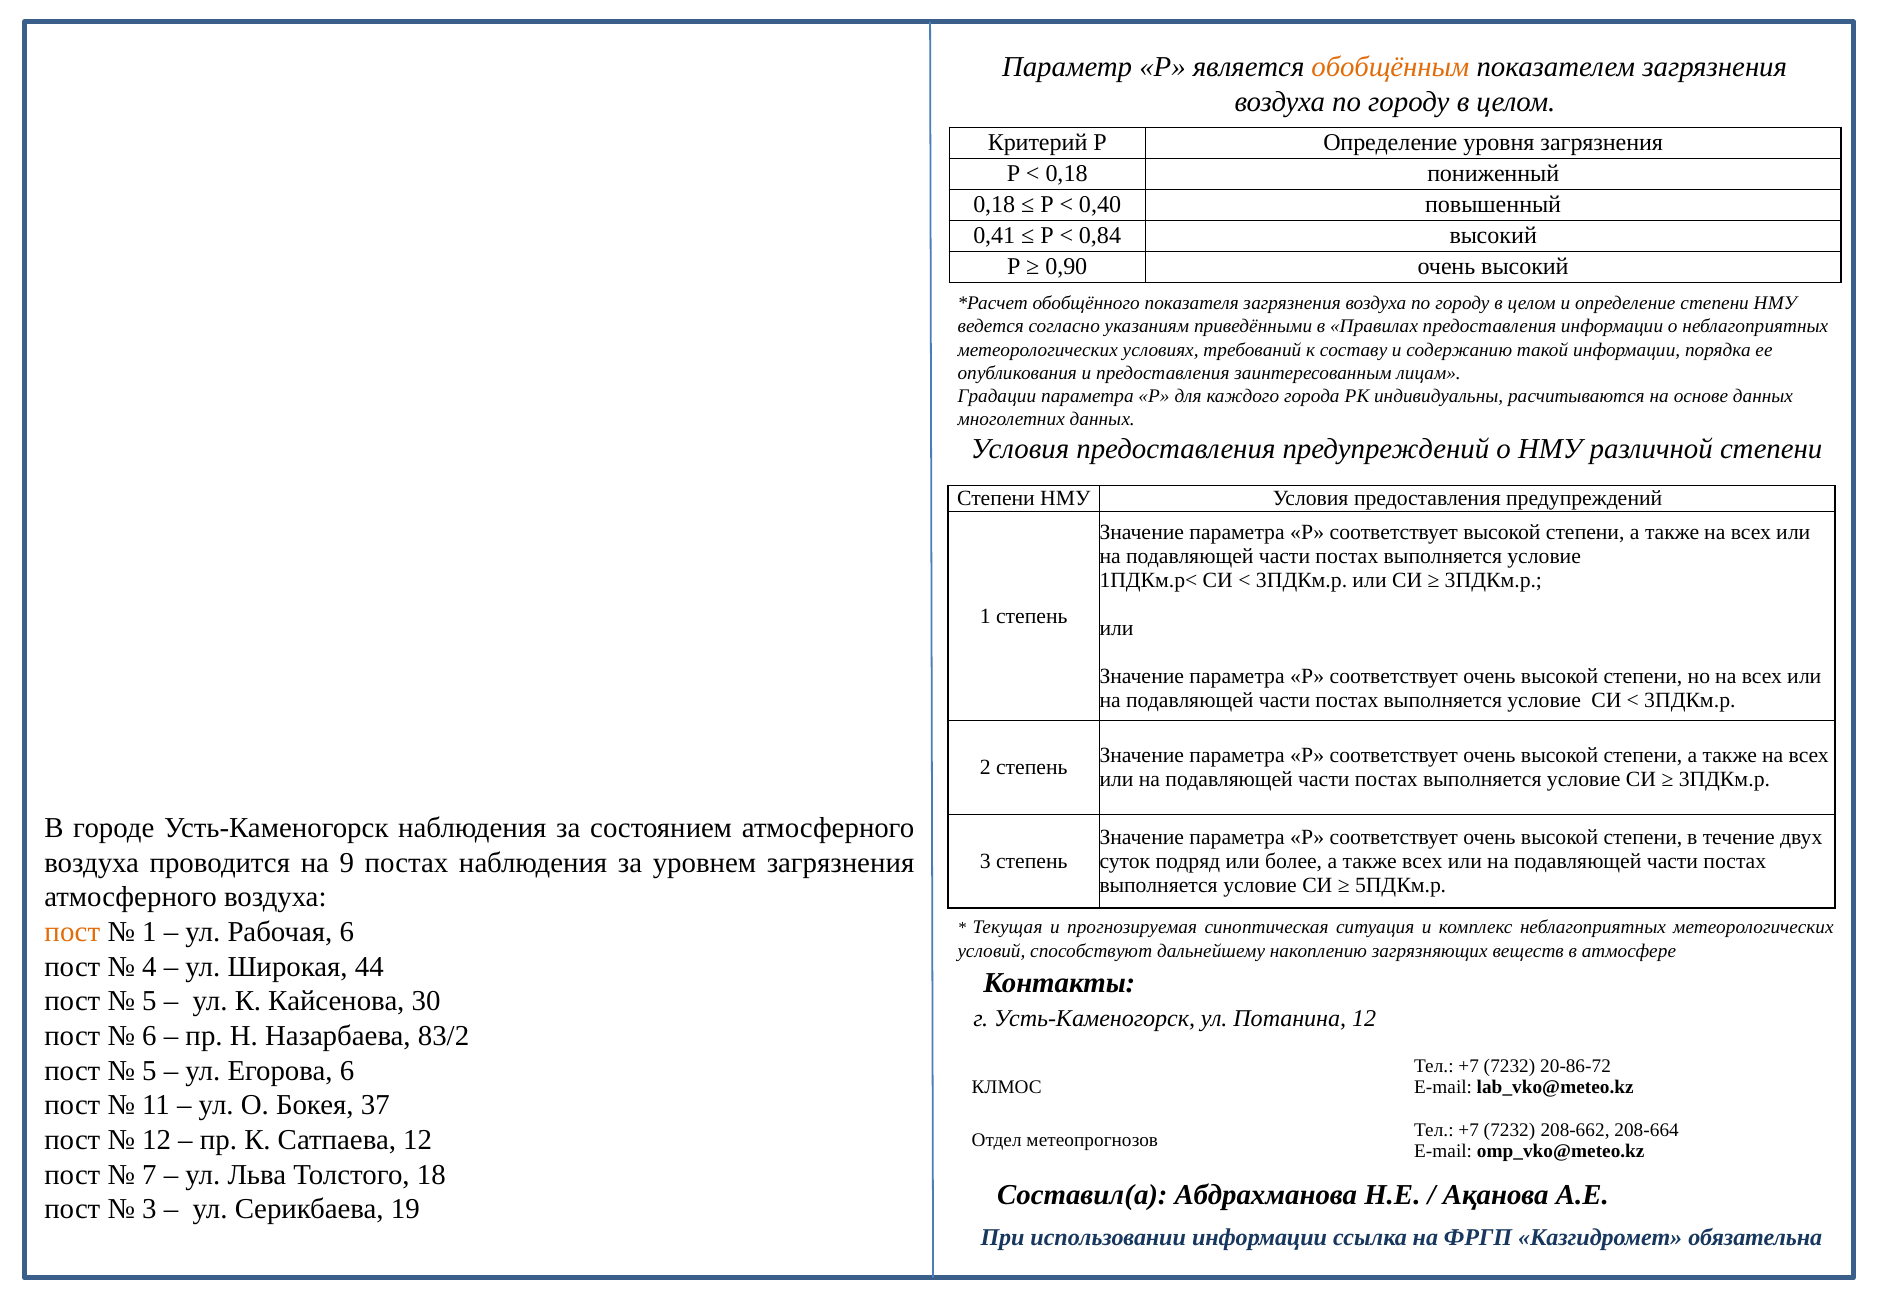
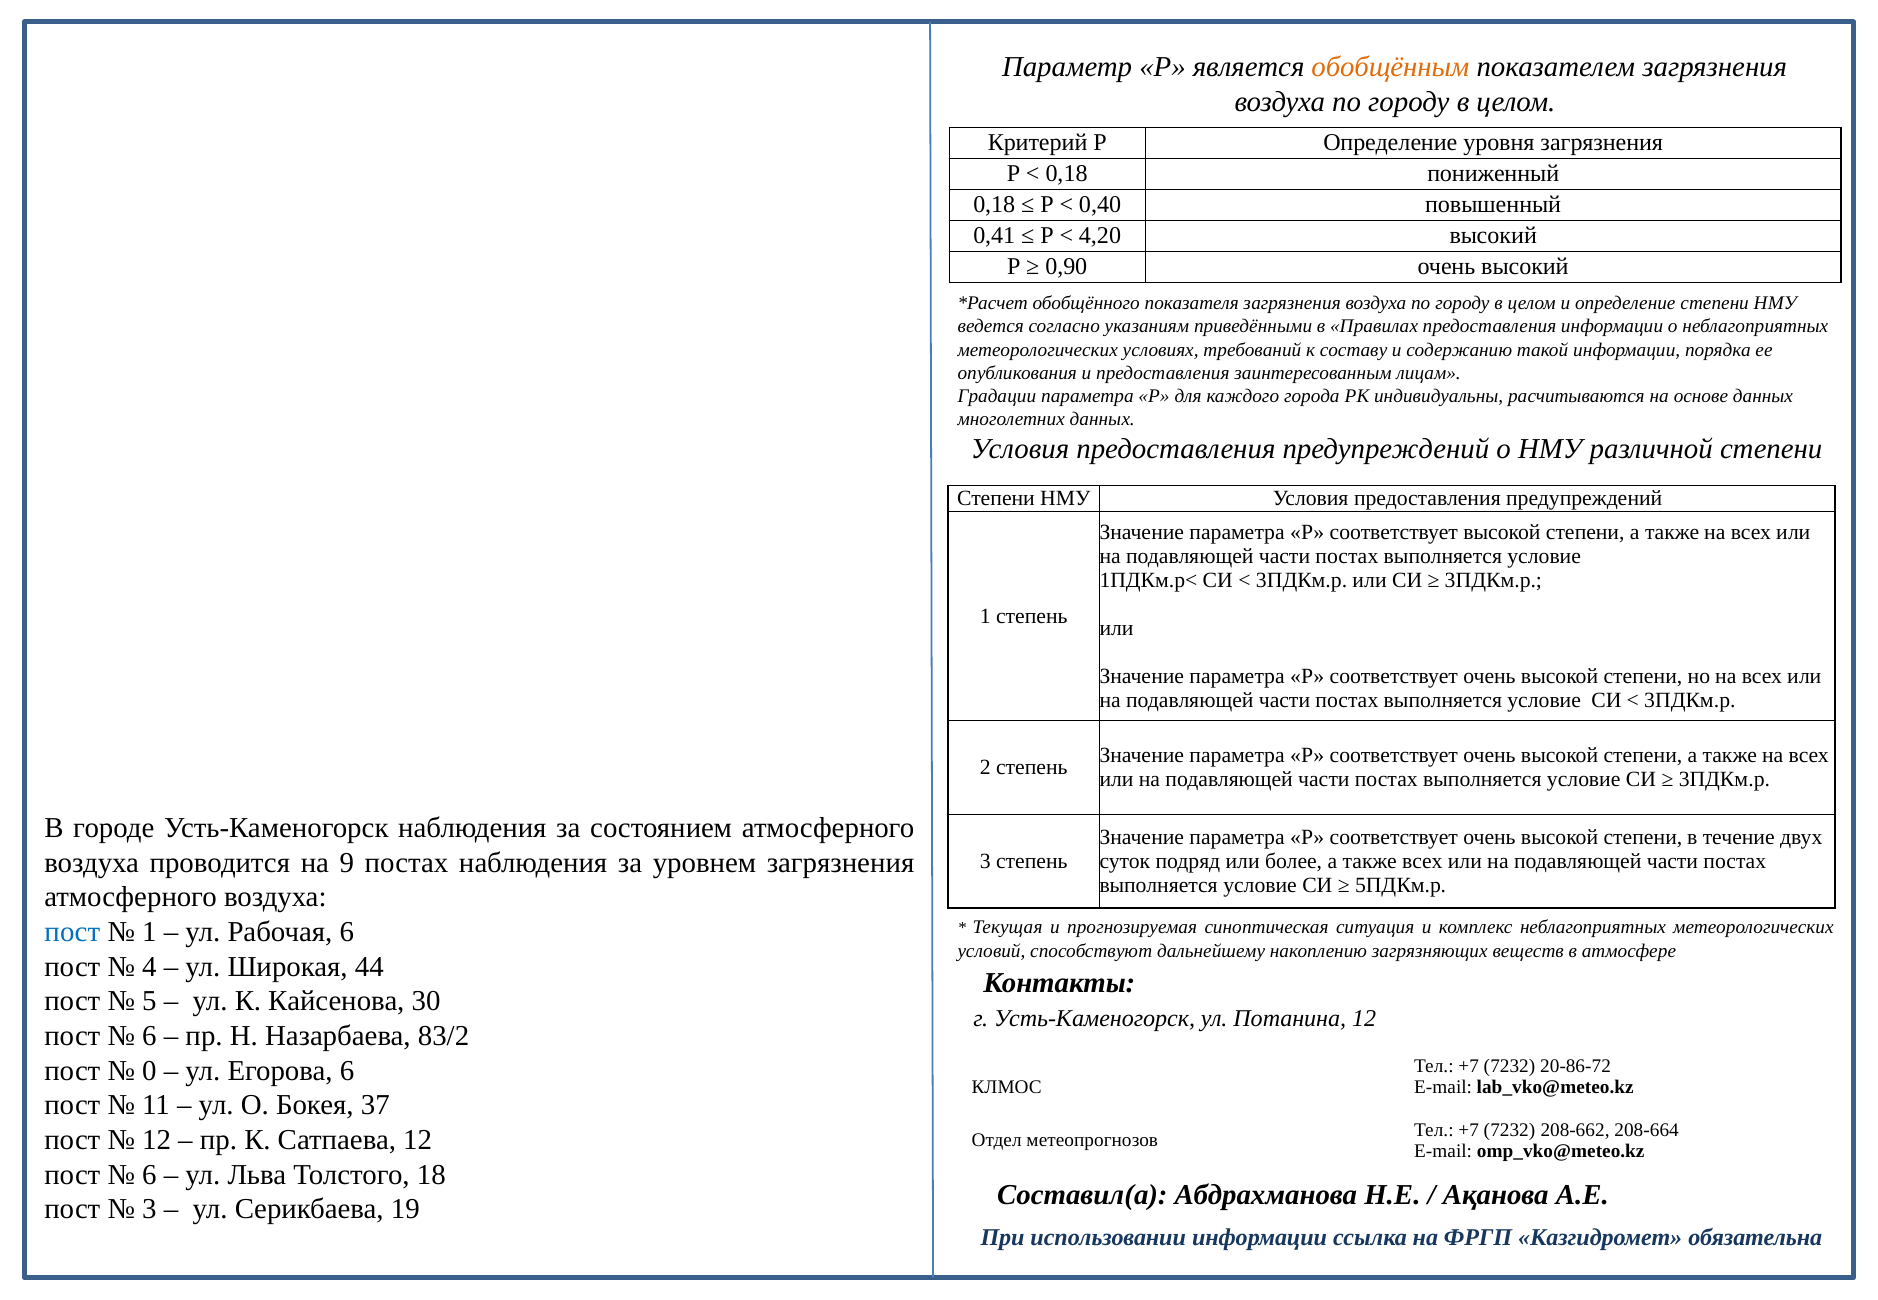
0,84: 0,84 -> 4,20
пост at (72, 932) colour: orange -> blue
5 at (149, 1071): 5 -> 0
7 at (149, 1175): 7 -> 6
